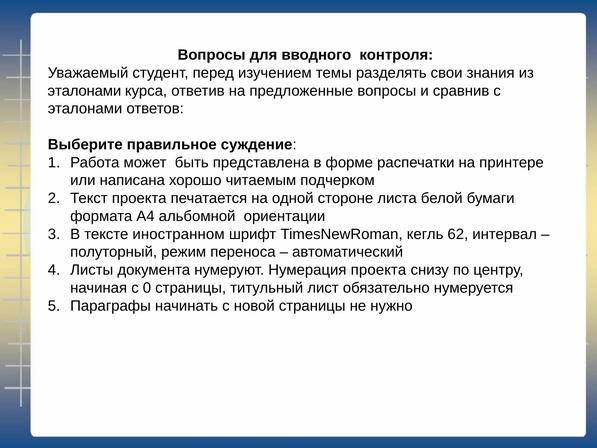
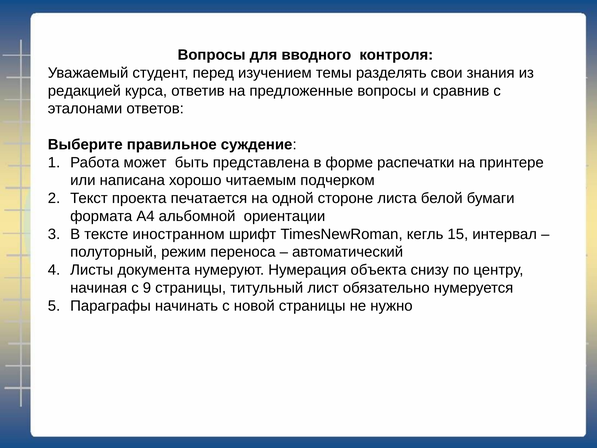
эталонами at (84, 91): эталонами -> редакцией
62: 62 -> 15
Нумерация проекта: проекта -> объекта
0: 0 -> 9
